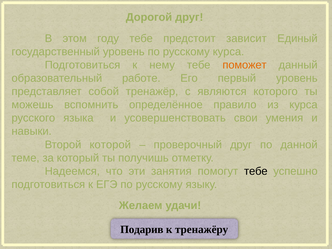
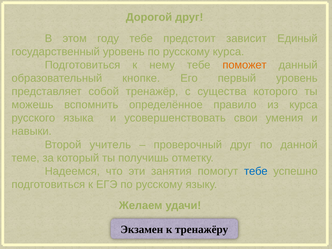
работе: работе -> кнопке
являются: являются -> существа
которой: которой -> учитель
тебе at (256, 171) colour: black -> blue
Подарив: Подарив -> Экзамен
